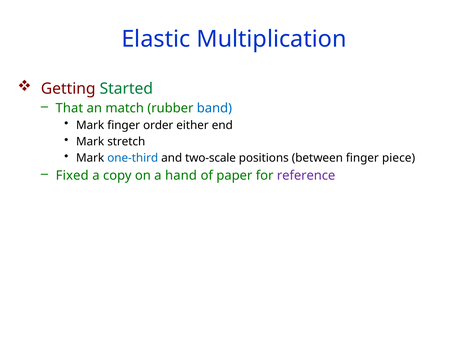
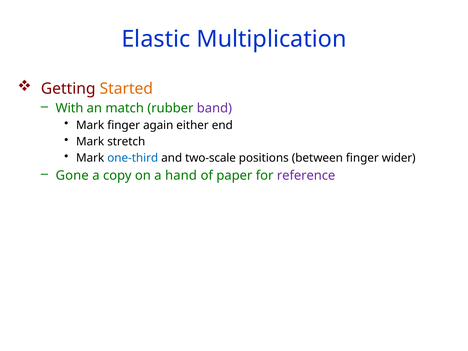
Started colour: green -> orange
That: That -> With
band colour: blue -> purple
order: order -> again
piece: piece -> wider
Fixed: Fixed -> Gone
